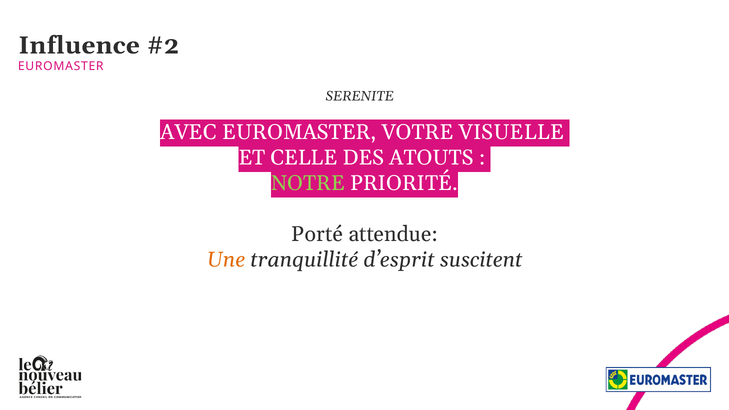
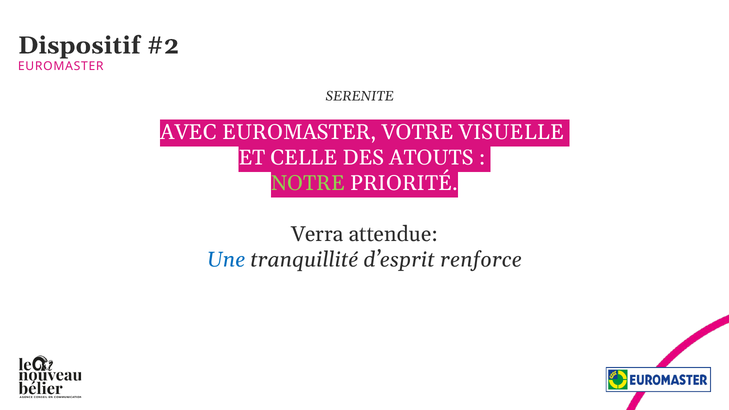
Influence: Influence -> Dispositif
Porté: Porté -> Verra
Une colour: orange -> blue
suscitent: suscitent -> renforce
